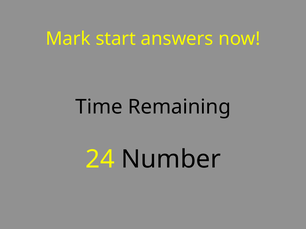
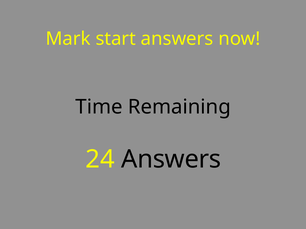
24 Number: Number -> Answers
